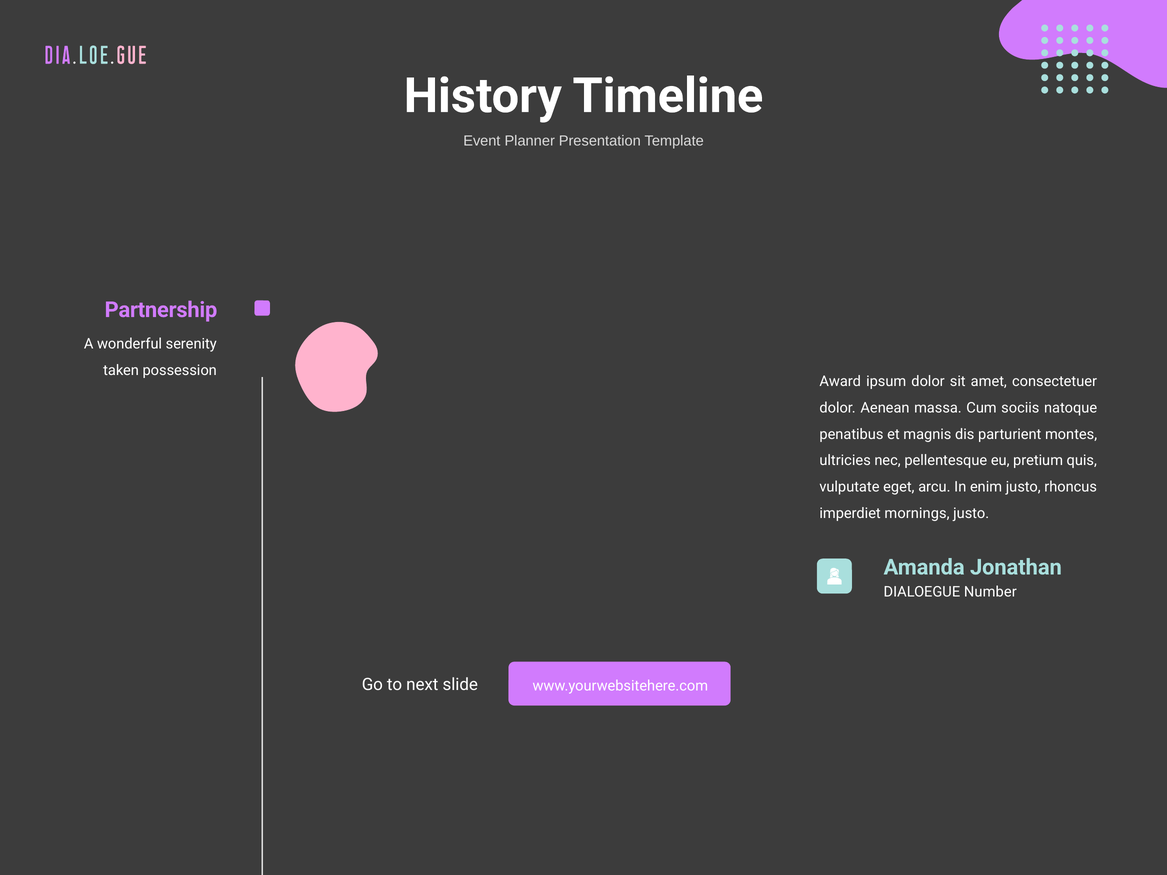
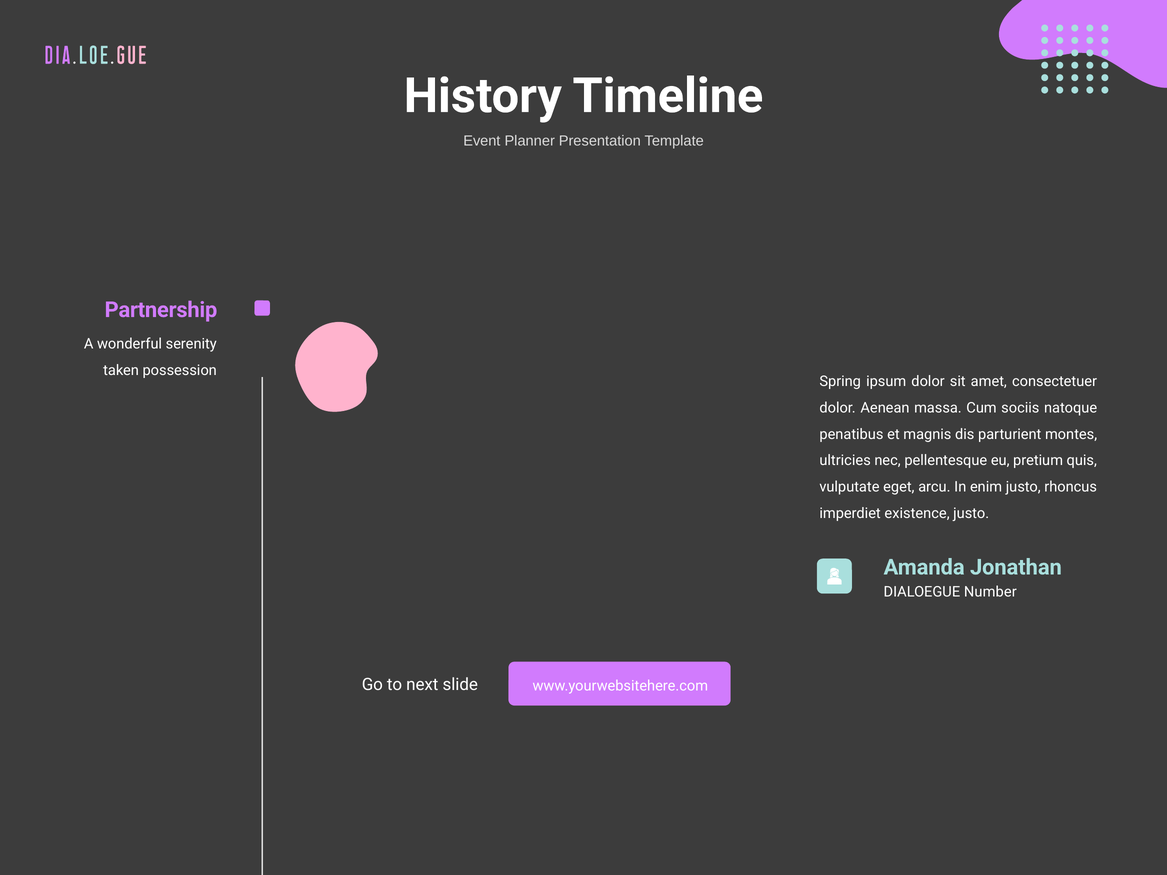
Award: Award -> Spring
mornings: mornings -> existence
